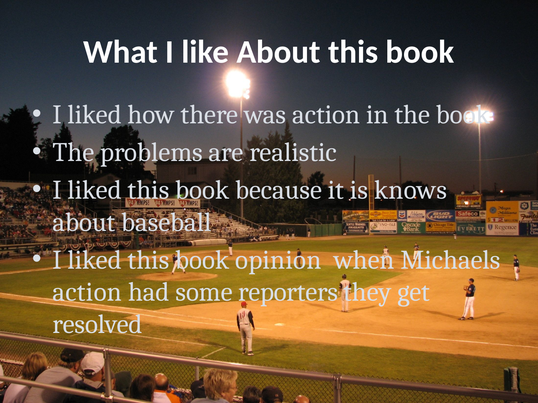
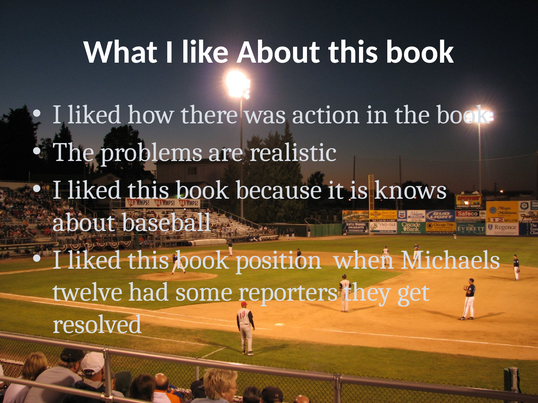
opinion: opinion -> position
action at (87, 292): action -> twelve
